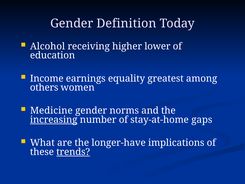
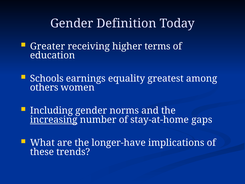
Alcohol: Alcohol -> Greater
lower: lower -> terms
Income: Income -> Schools
Medicine: Medicine -> Including
trends underline: present -> none
